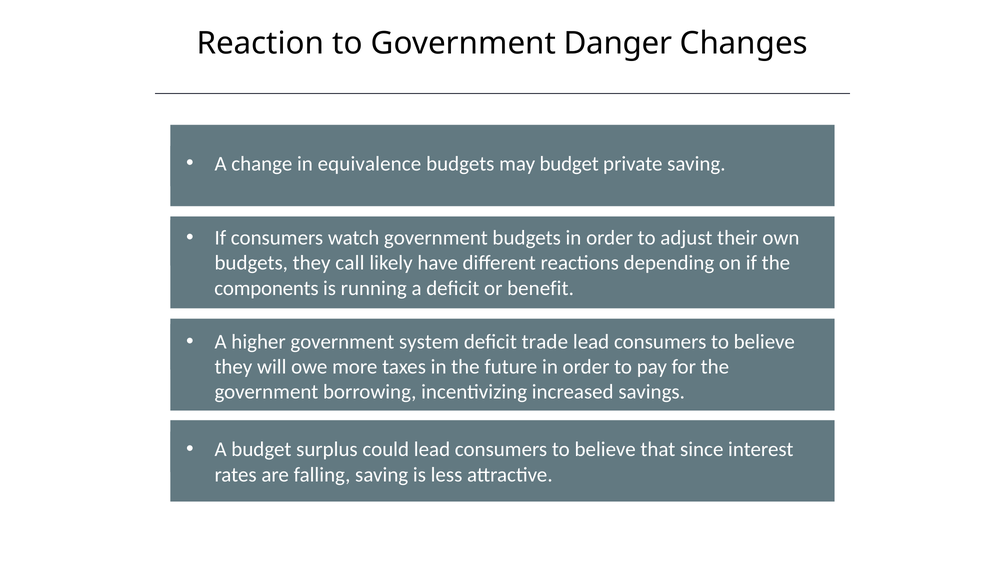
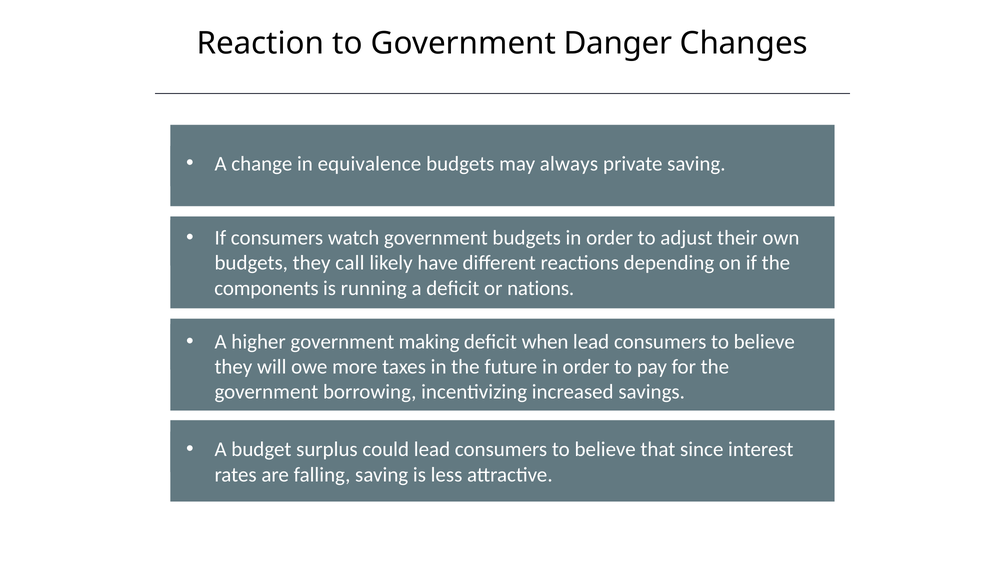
may budget: budget -> always
benefit: benefit -> nations
system: system -> making
trade: trade -> when
